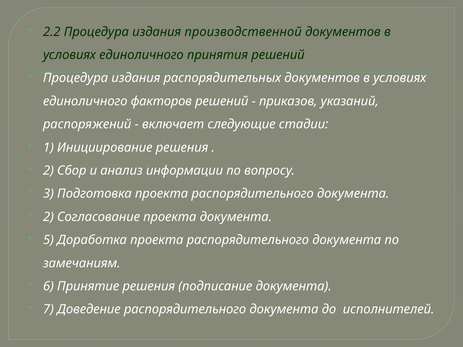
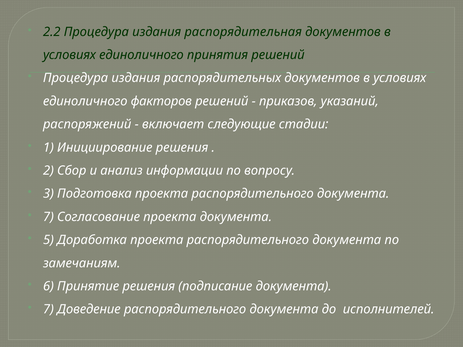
производственной: производственной -> распорядительная
2 at (48, 217): 2 -> 7
